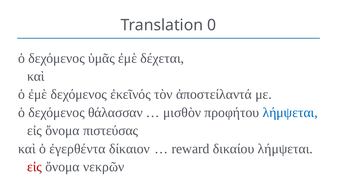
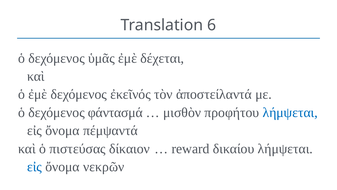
0: 0 -> 6
θάλασσαν: θάλασσαν -> φάντασμά
πιστεύσας: πιστεύσας -> πέμψαντά
ἐγερθέντα: ἐγερθέντα -> πιστεύσας
εἰς at (34, 167) colour: red -> blue
